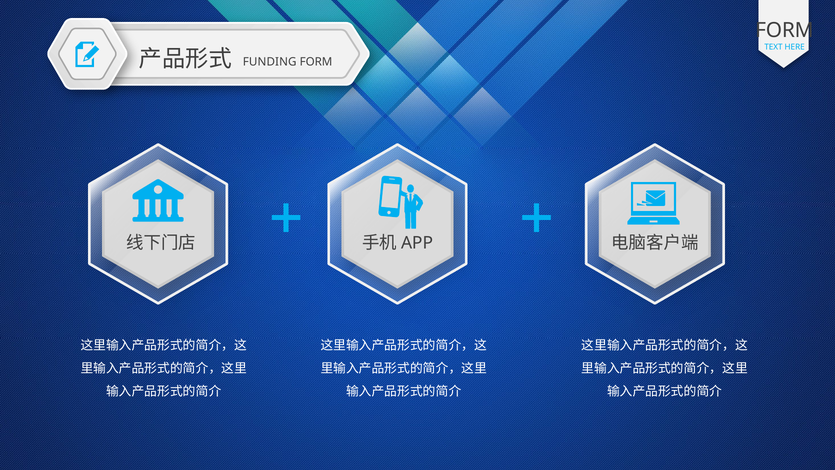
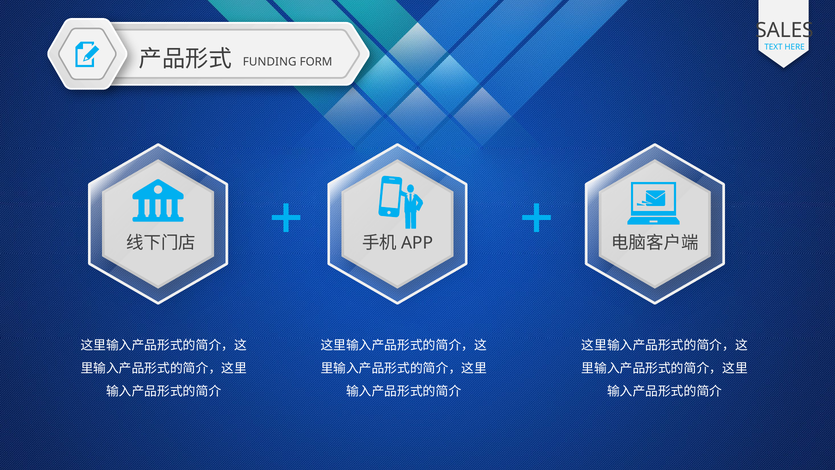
FORM at (784, 30): FORM -> SALES
